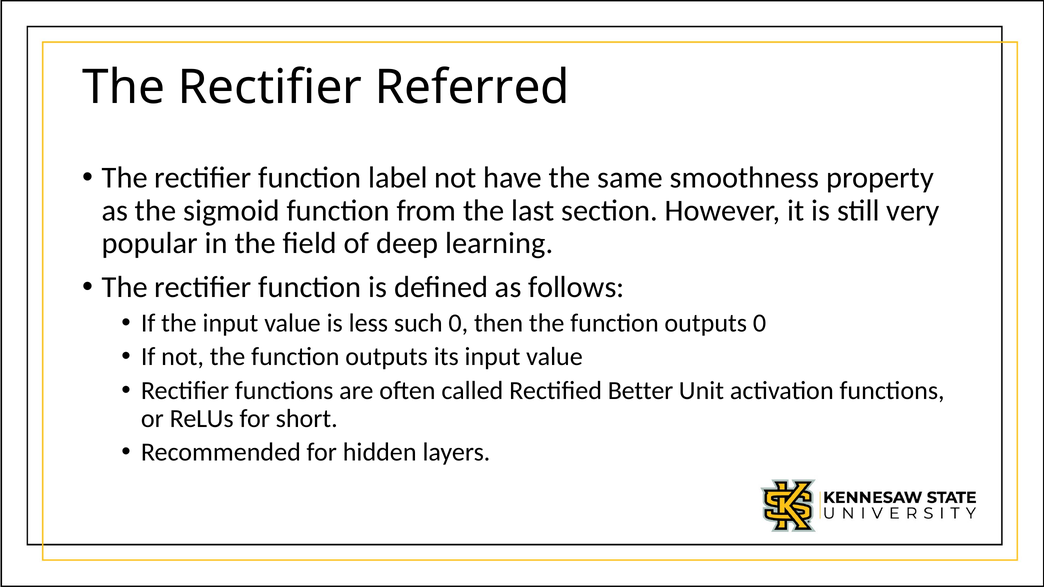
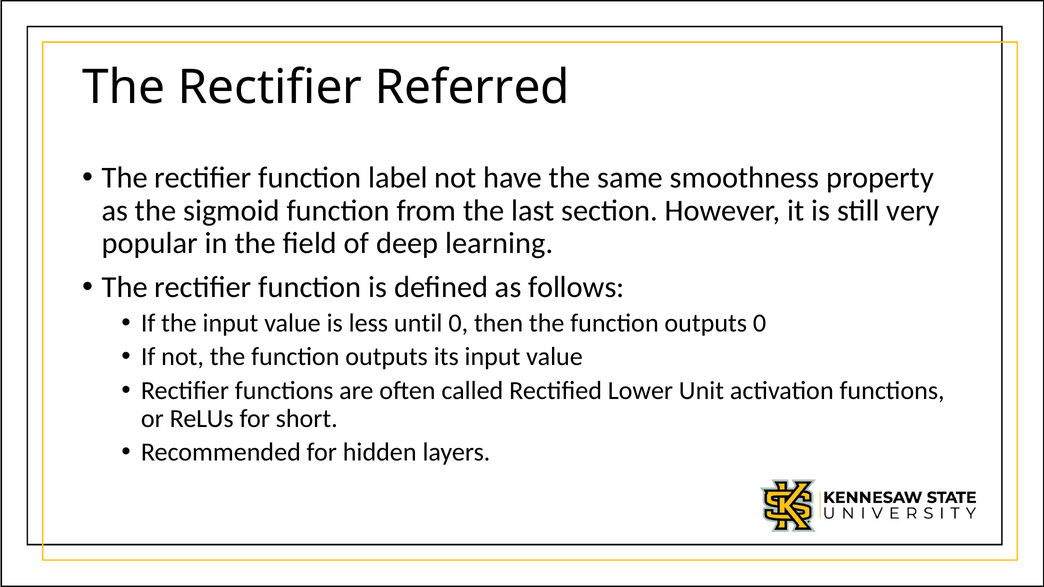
such: such -> until
Better: Better -> Lower
